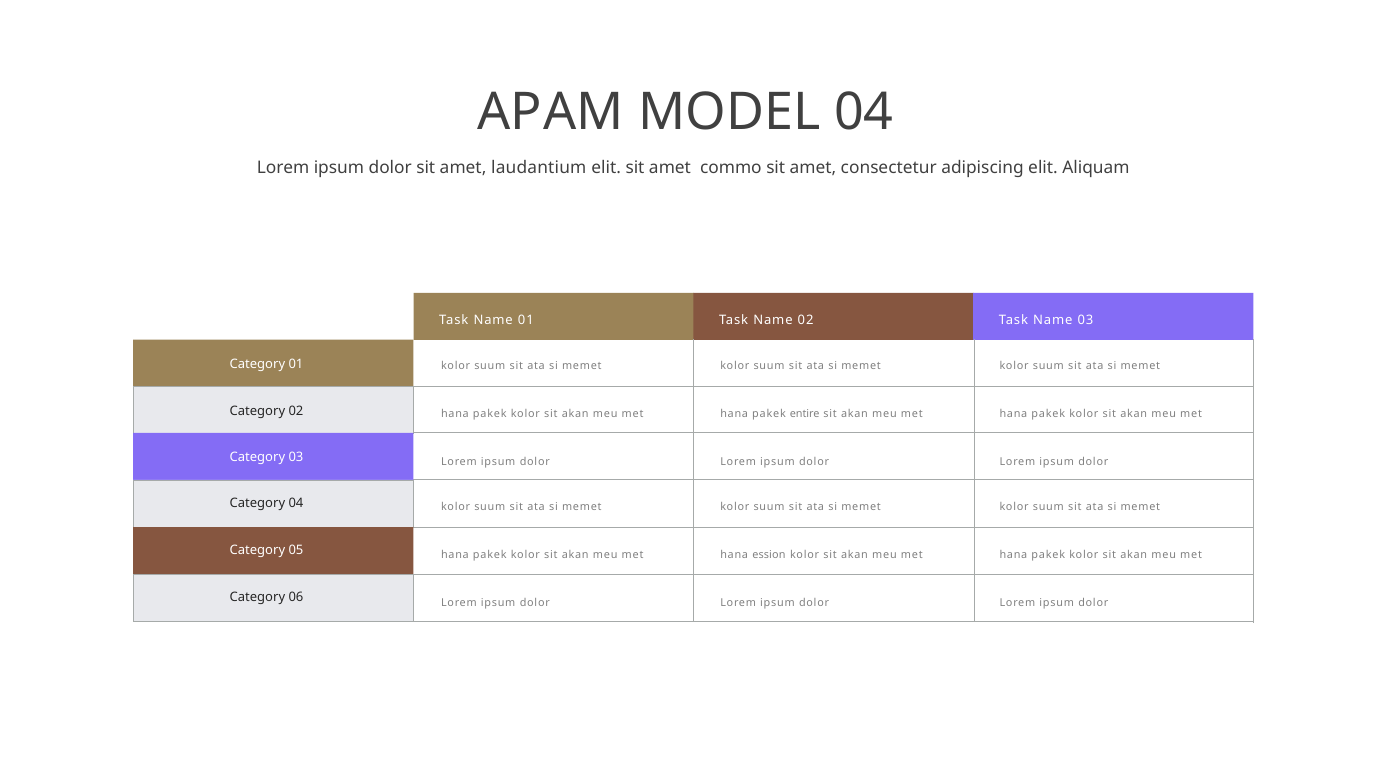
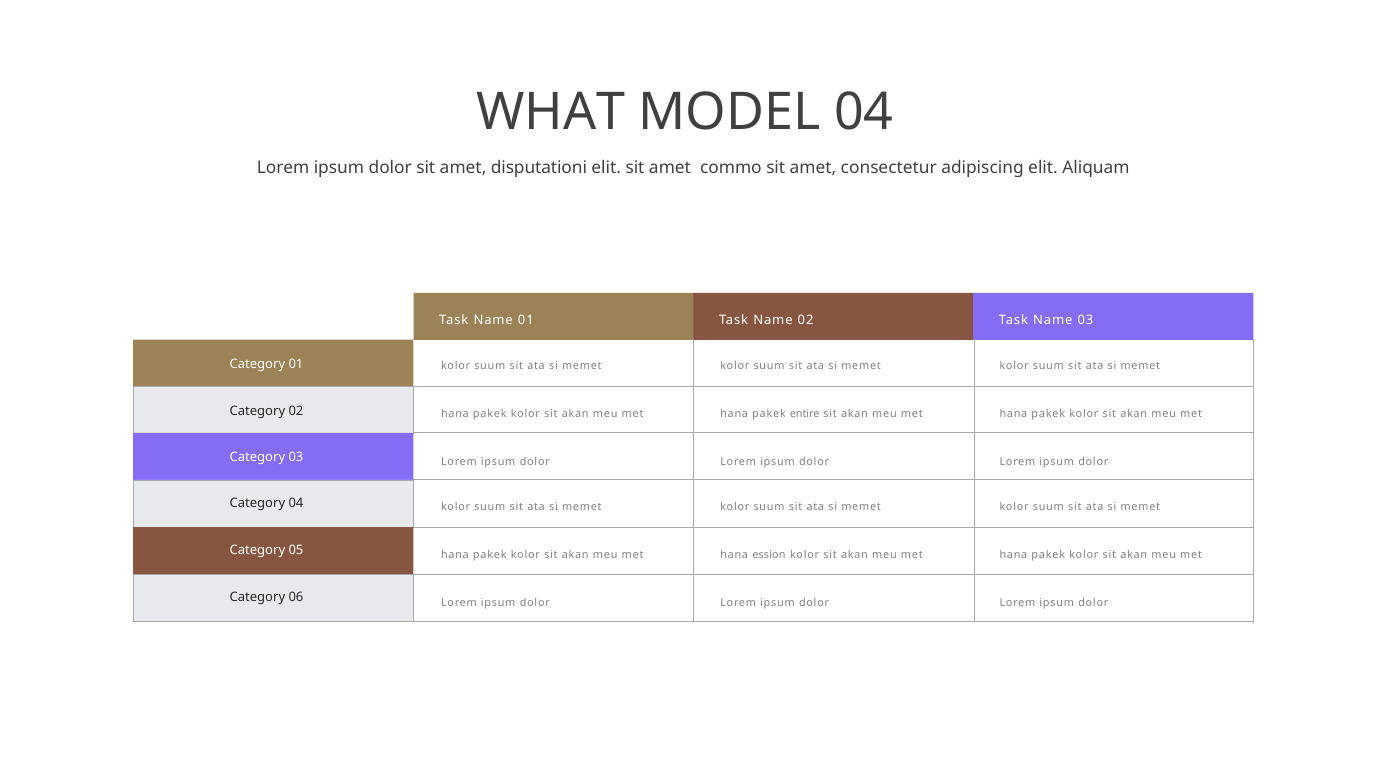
APAM: APAM -> WHAT
laudantium: laudantium -> disputationi
